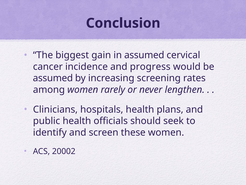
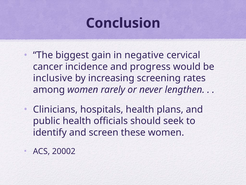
in assumed: assumed -> negative
assumed at (53, 78): assumed -> inclusive
